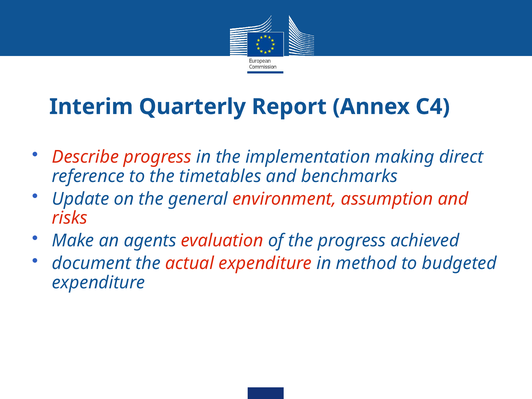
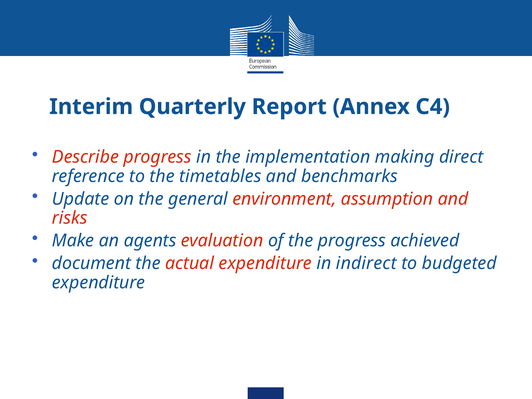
method: method -> indirect
